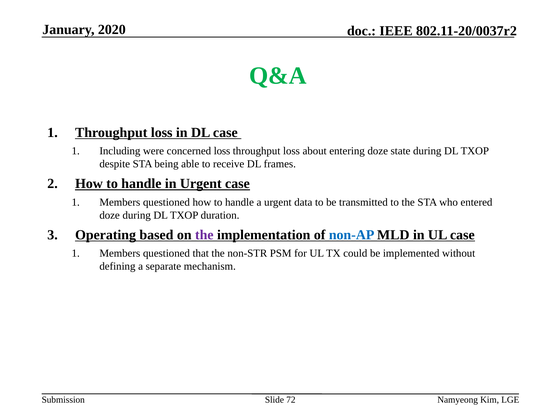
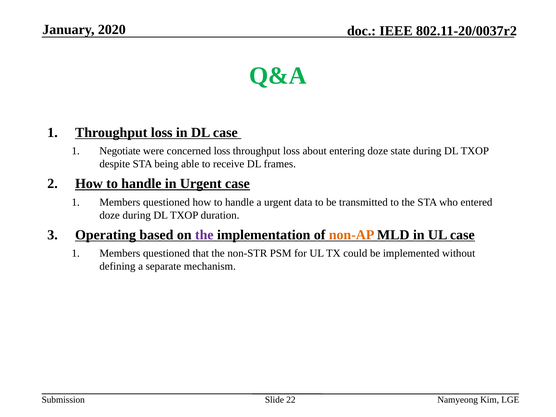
Including: Including -> Negotiate
non-AP colour: blue -> orange
72: 72 -> 22
